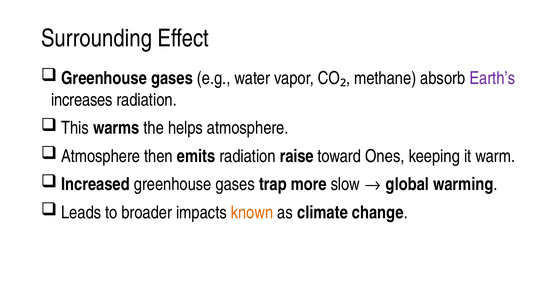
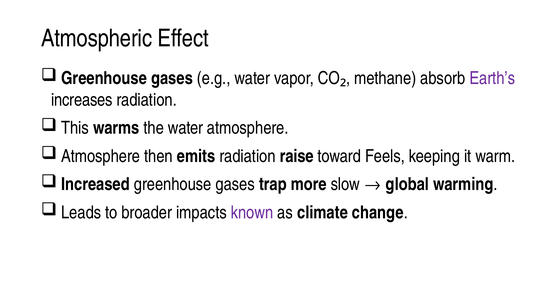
Surrounding: Surrounding -> Atmospheric
the helps: helps -> water
Ones: Ones -> Feels
known colour: orange -> purple
